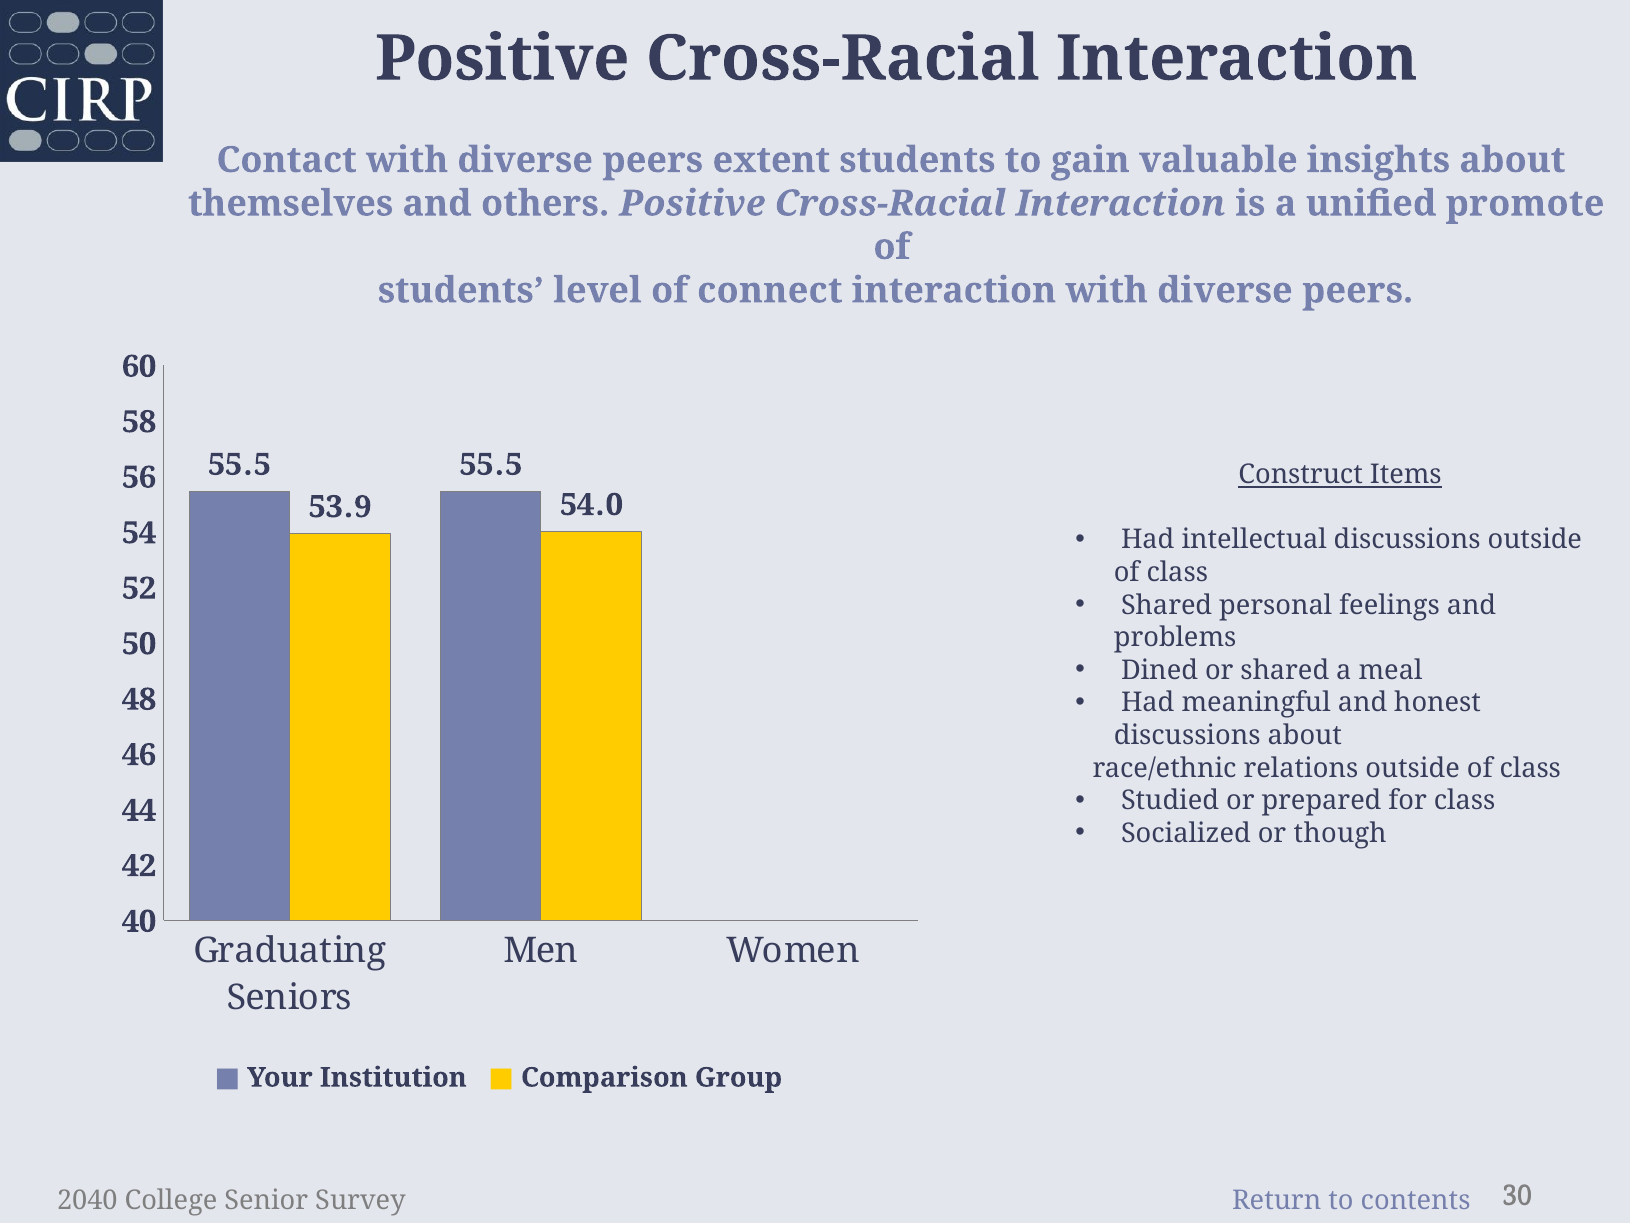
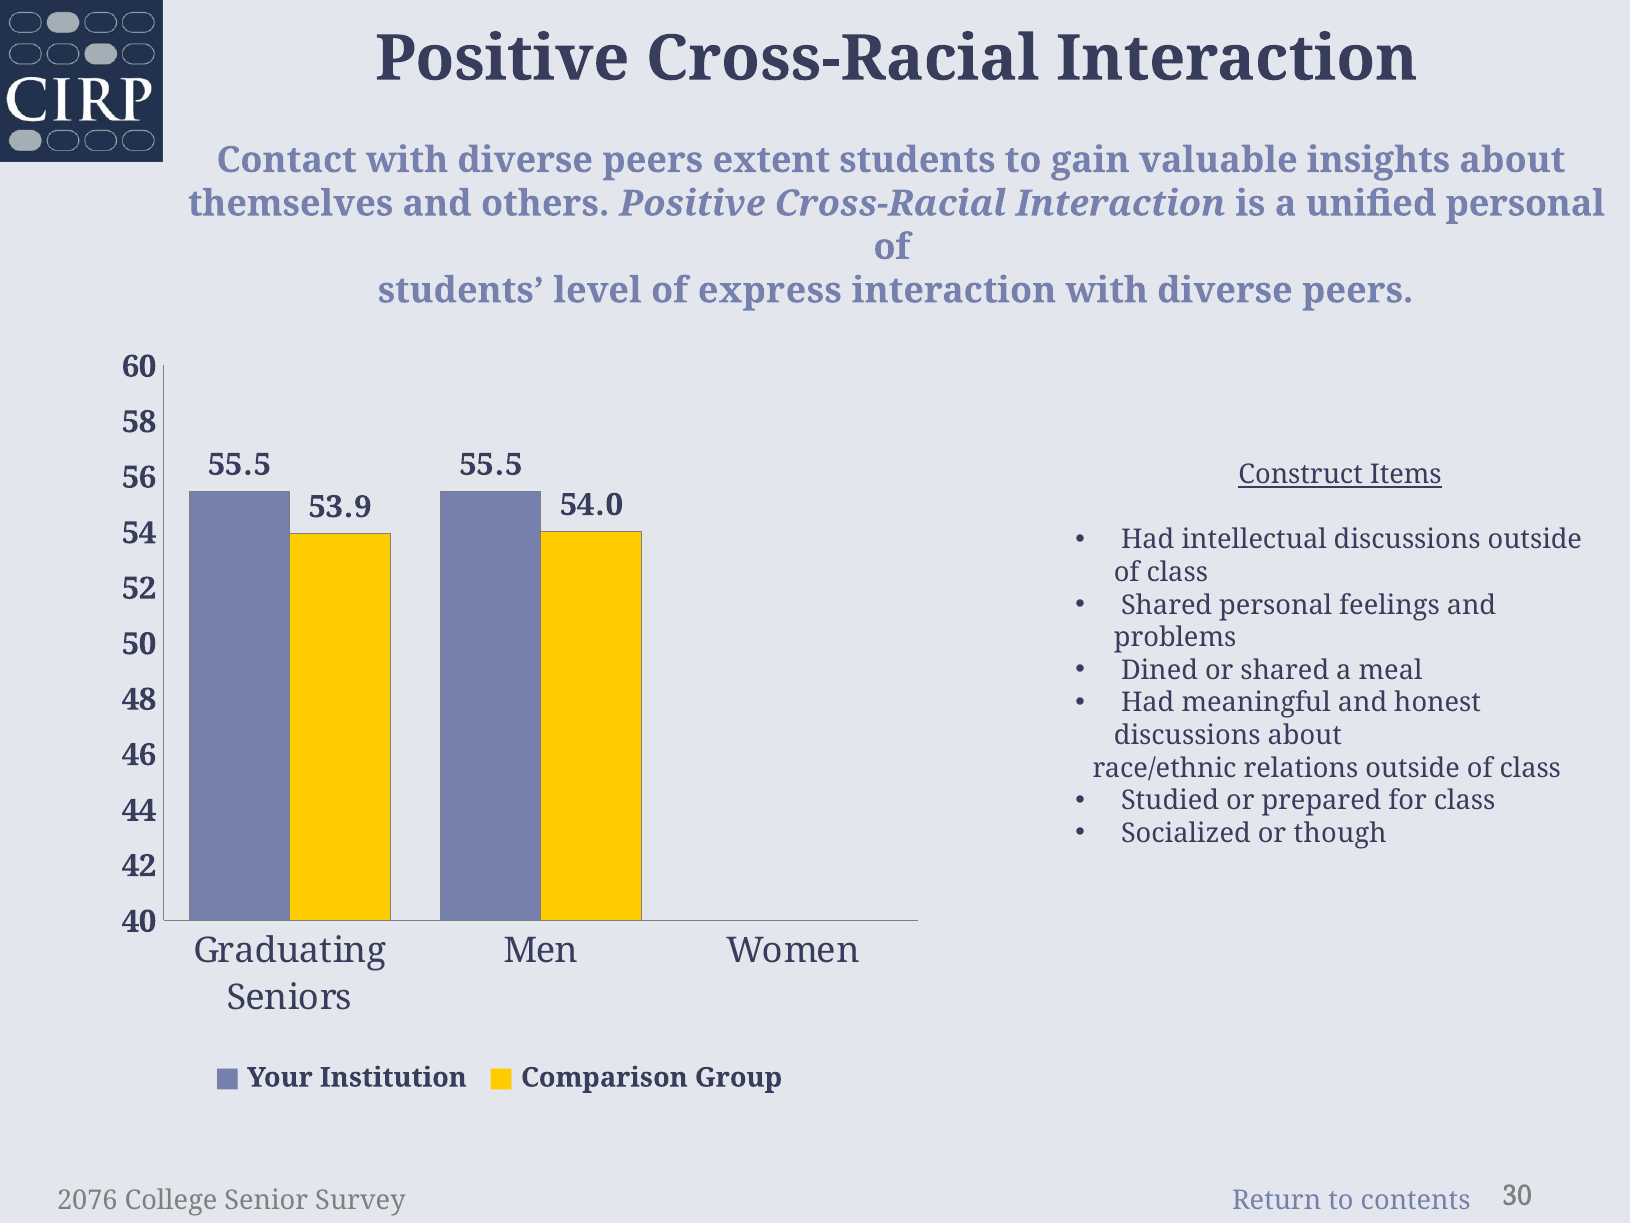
unified promote: promote -> personal
connect: connect -> express
2040: 2040 -> 2076
